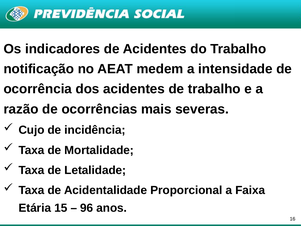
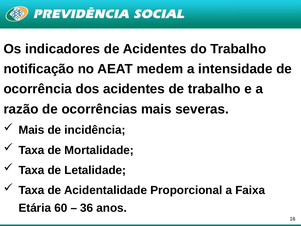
Cujo at (32, 130): Cujo -> Mais
15: 15 -> 60
96: 96 -> 36
